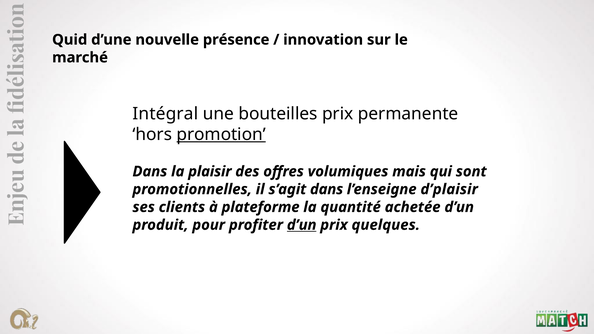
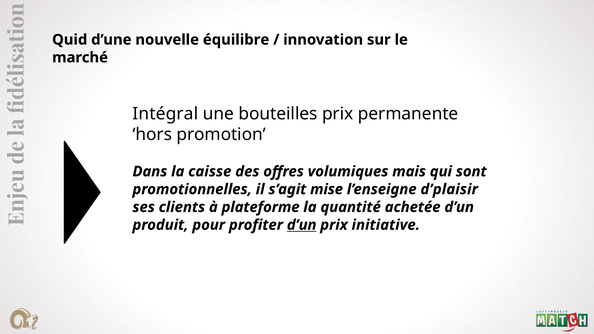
présence: présence -> équilibre
promotion underline: present -> none
plaisir: plaisir -> caisse
s’agit dans: dans -> mise
quelques: quelques -> initiative
